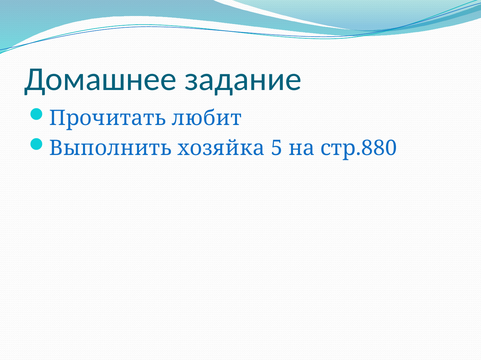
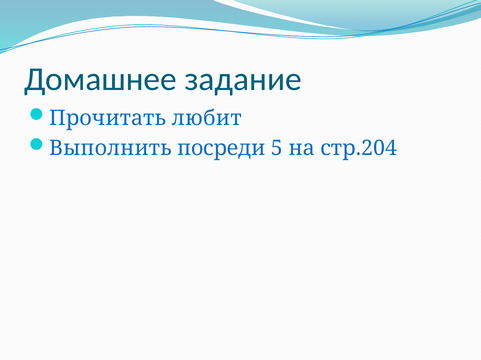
хозяйка: хозяйка -> посреди
стр.880: стр.880 -> стр.204
